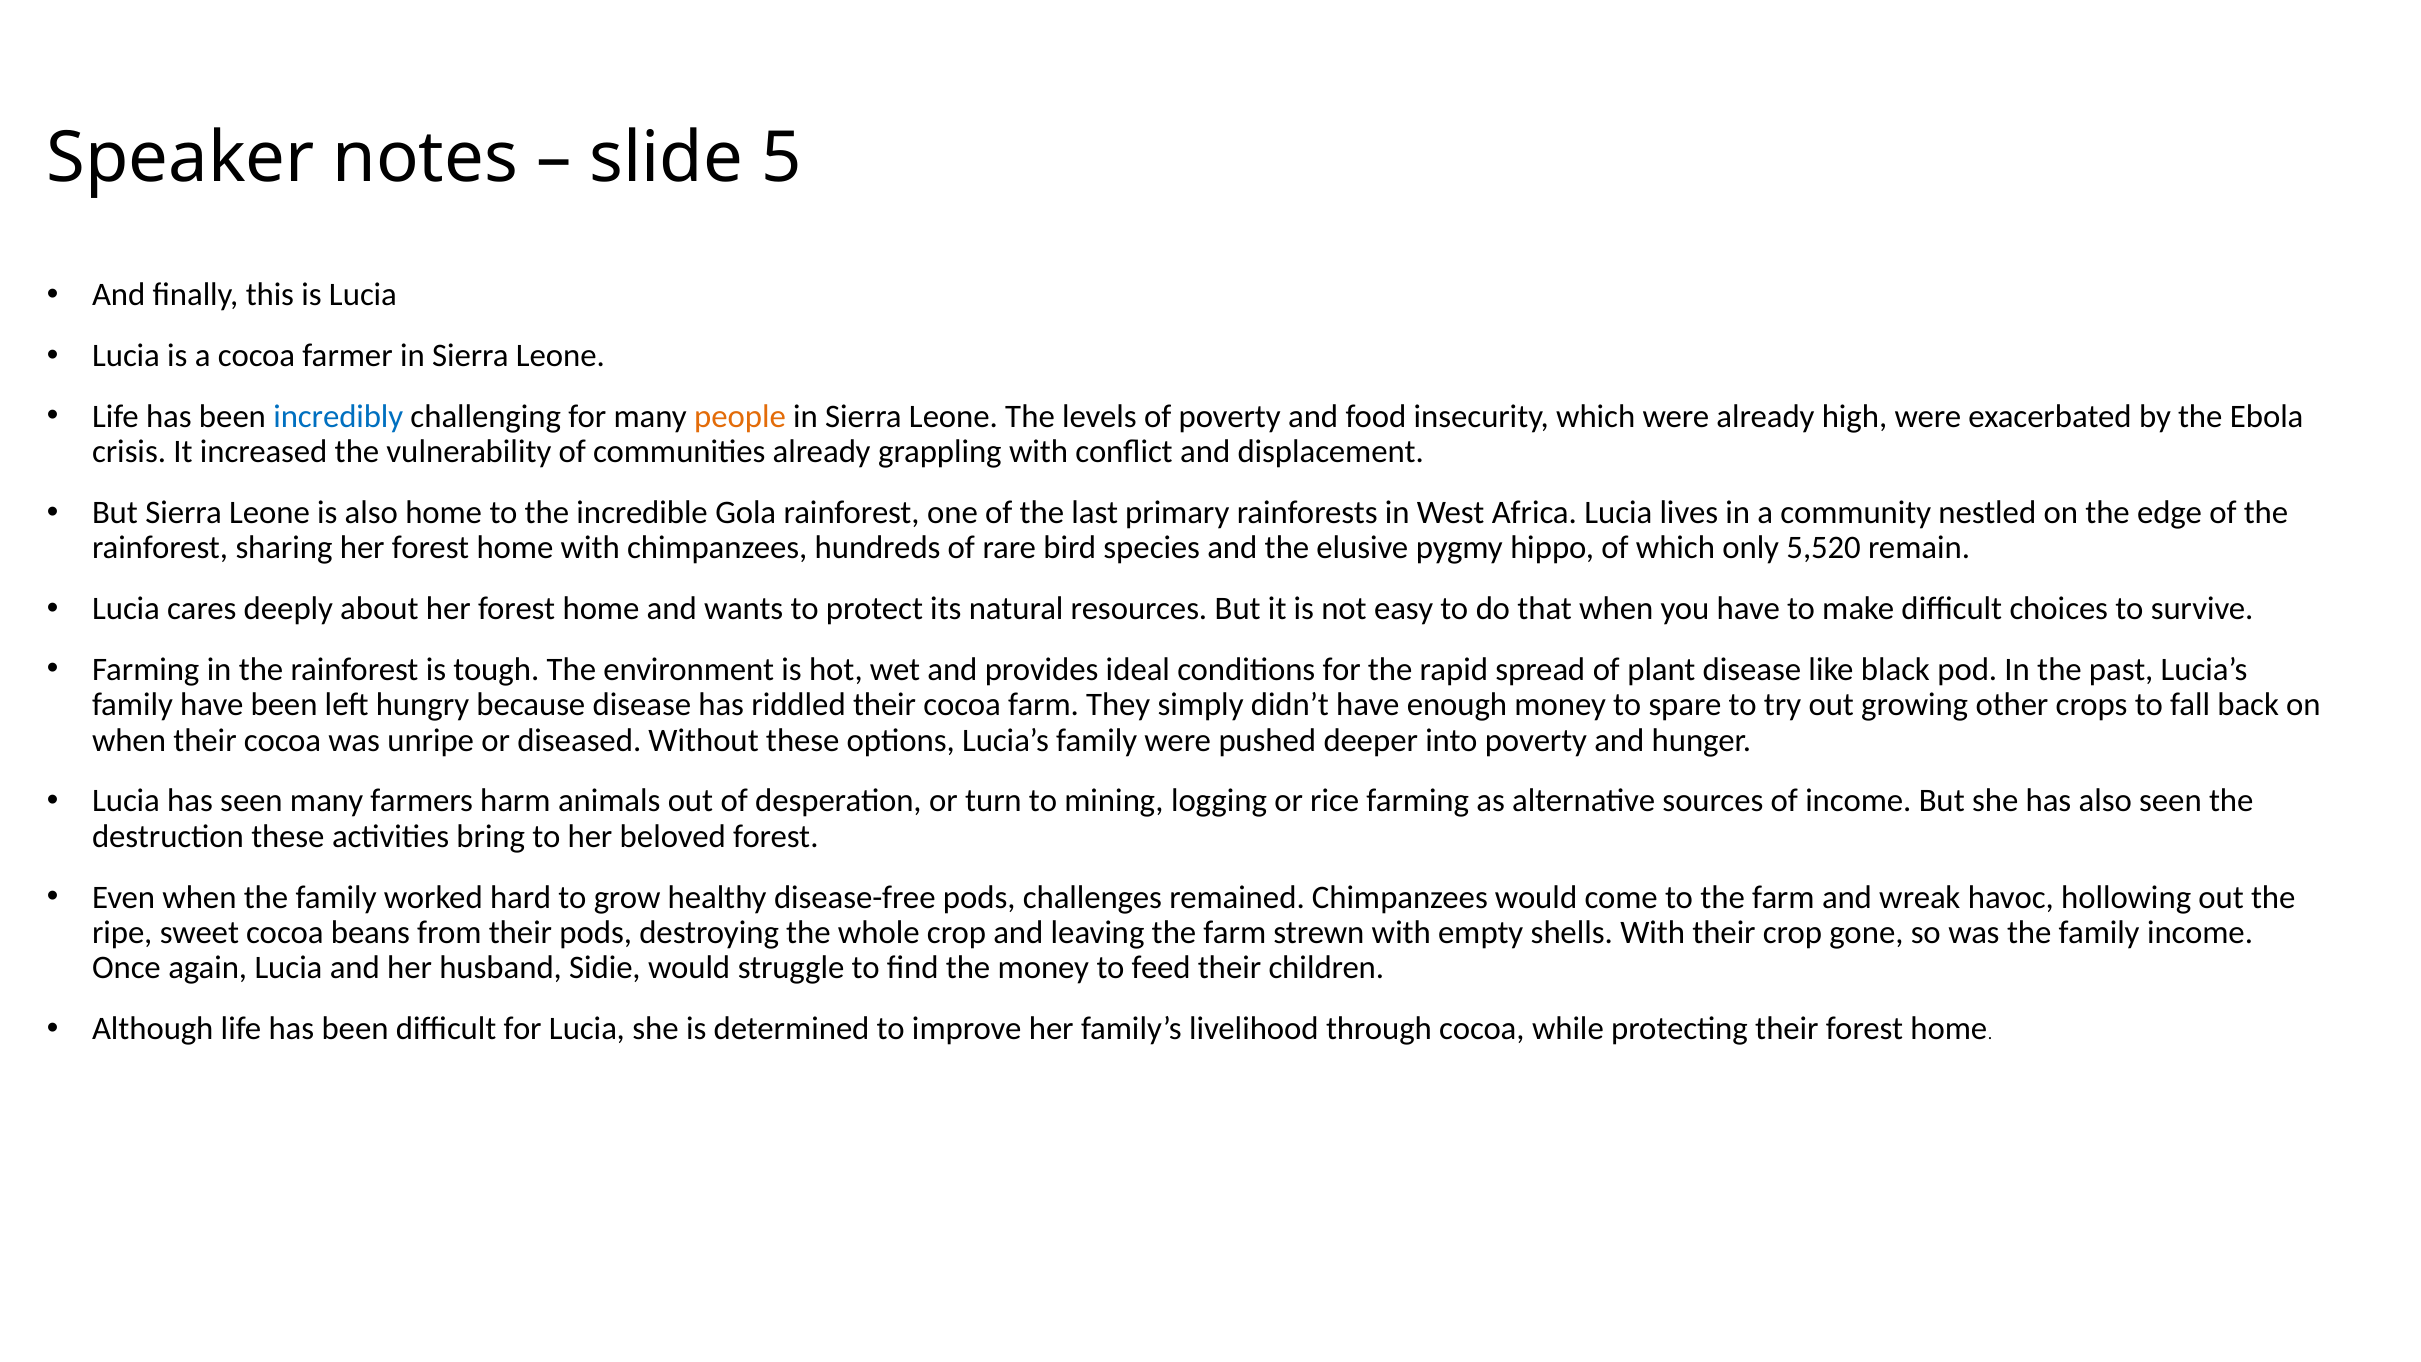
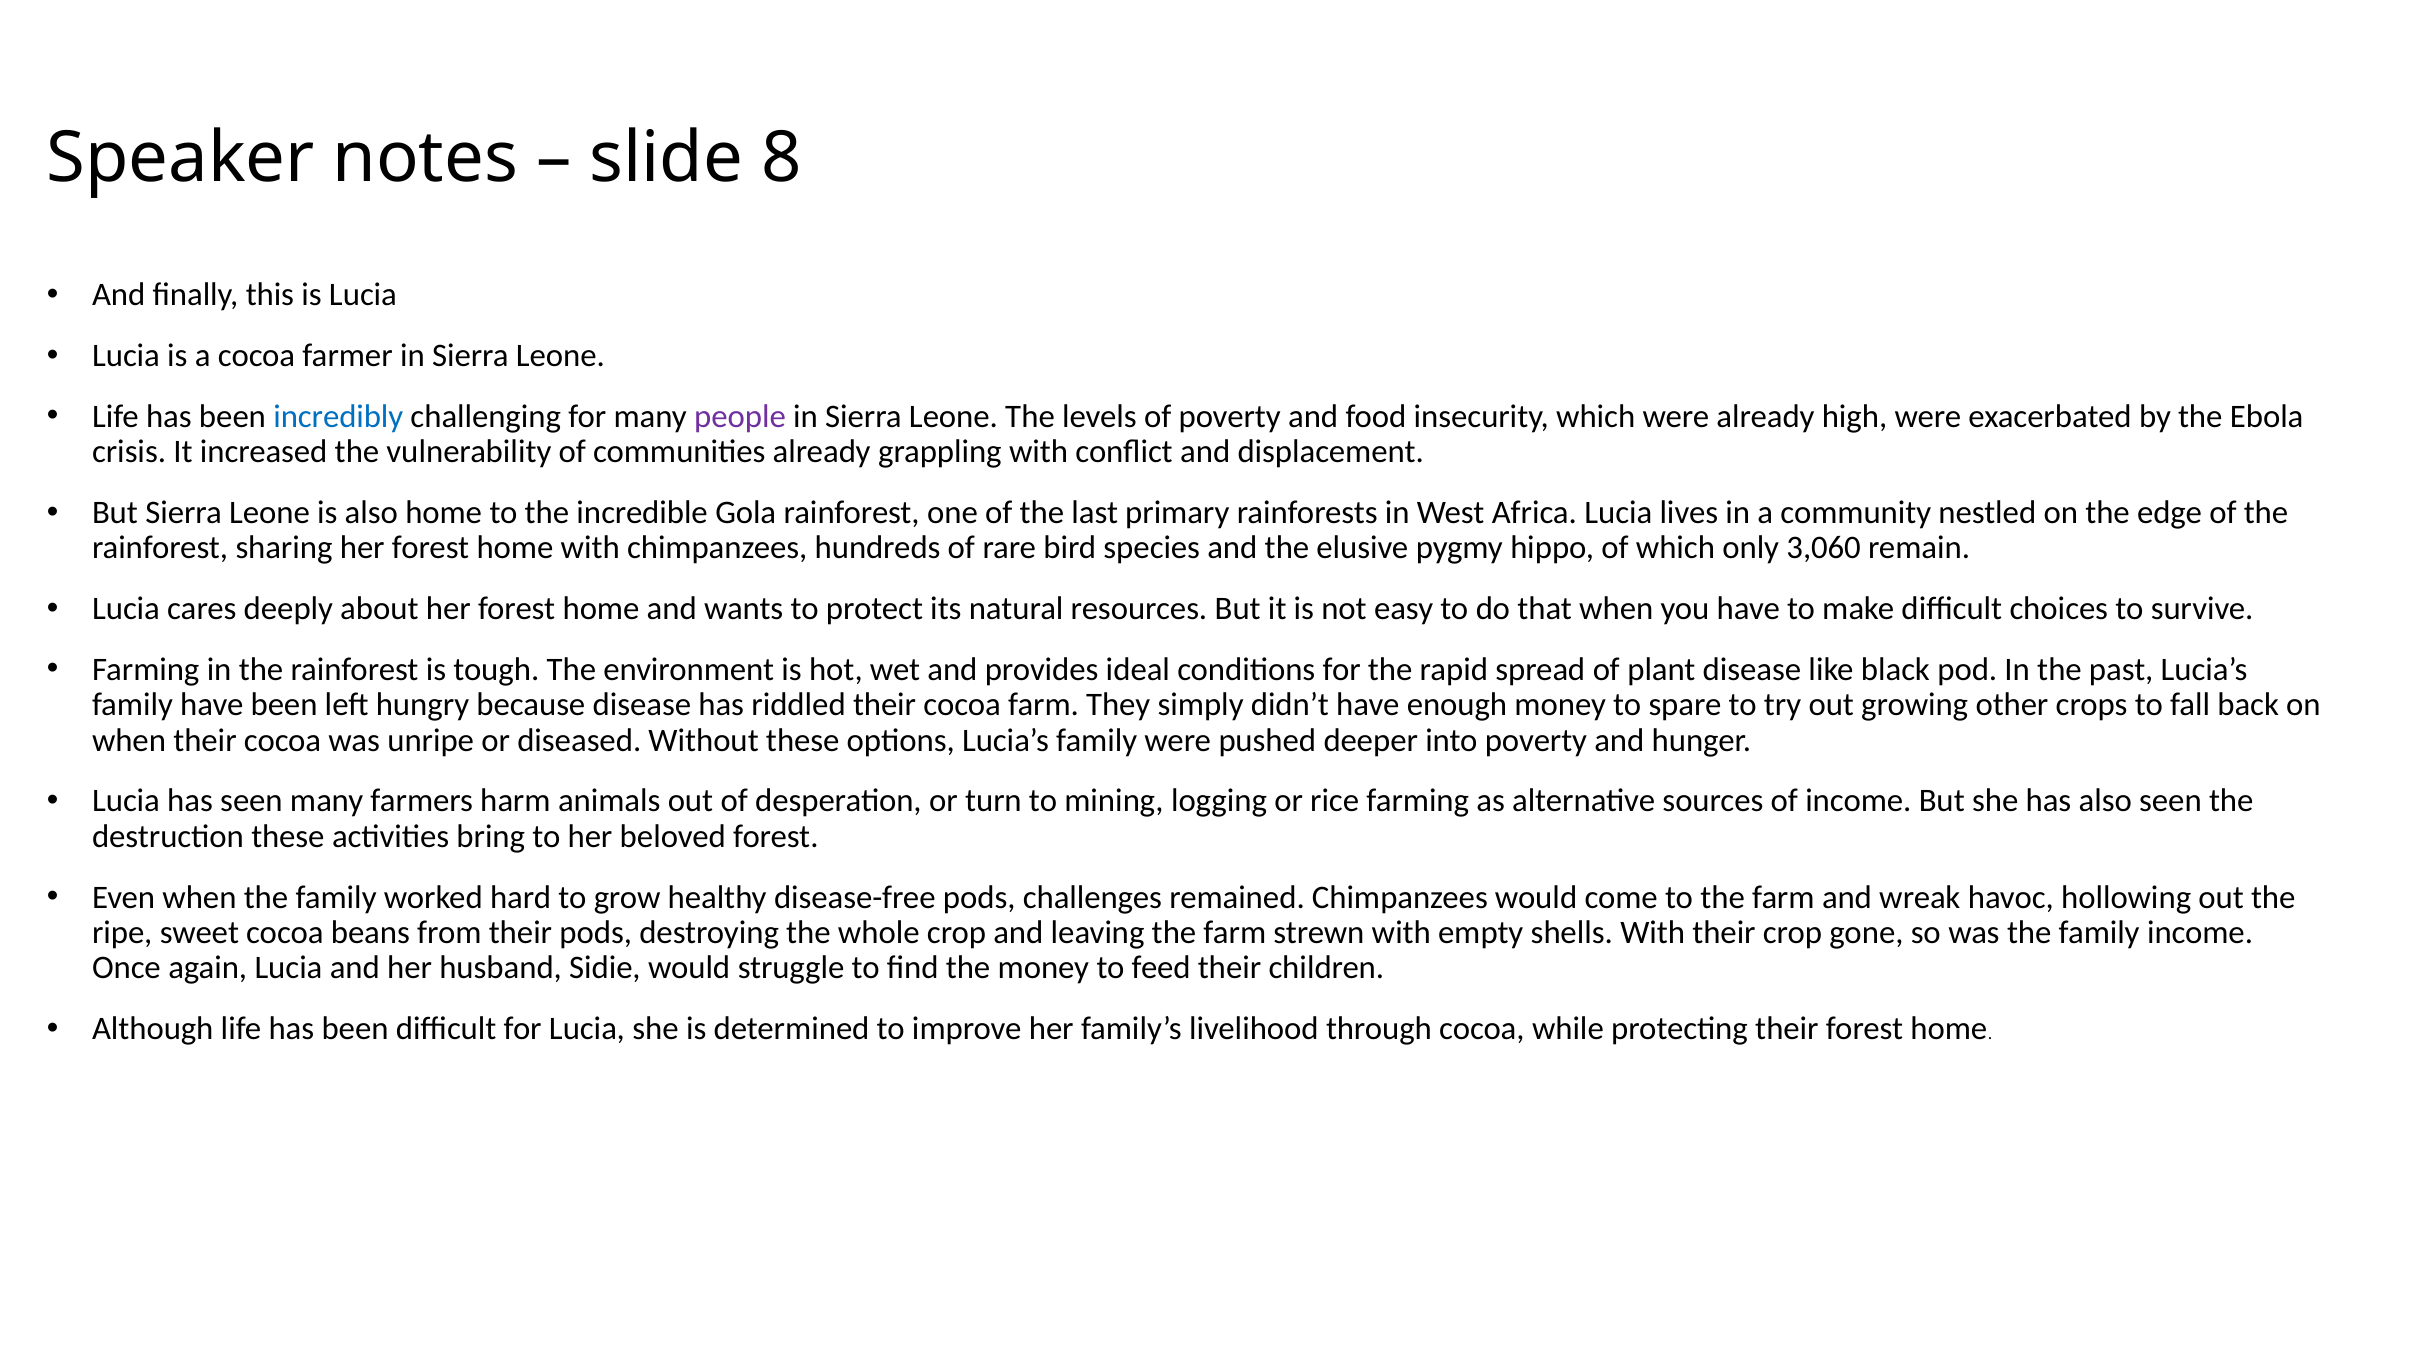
5: 5 -> 8
people colour: orange -> purple
5,520: 5,520 -> 3,060
